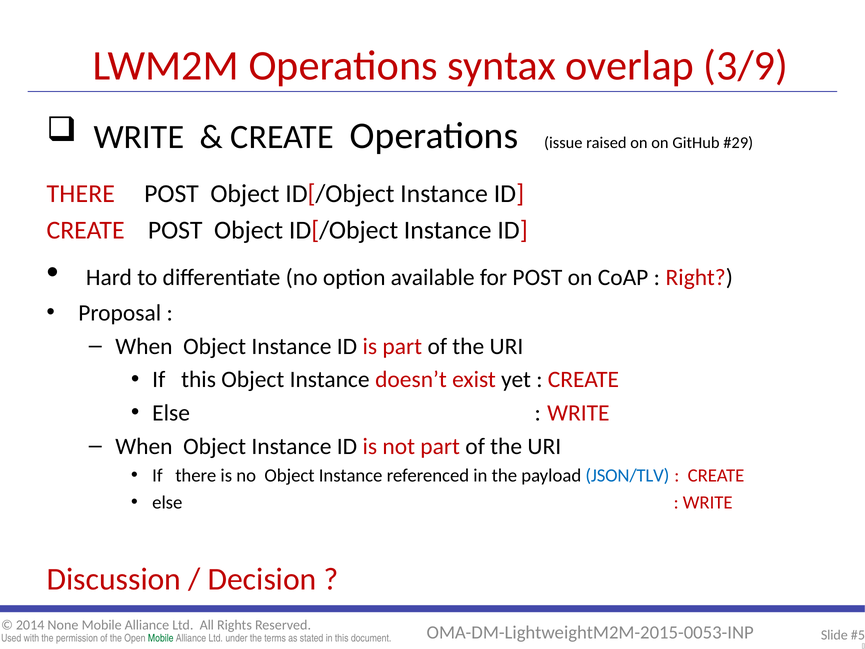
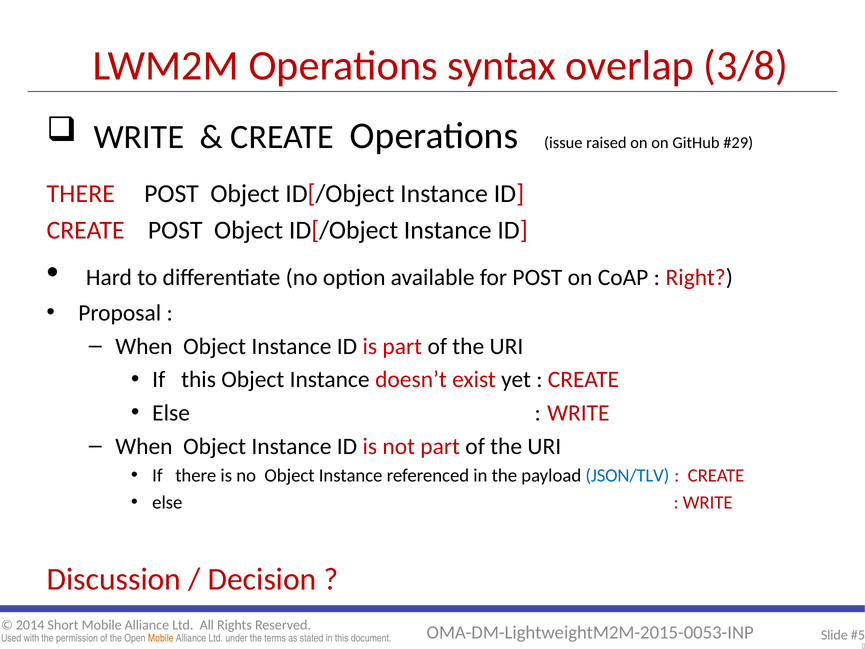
3/9: 3/9 -> 3/8
None: None -> Short
Mobile at (161, 638) colour: green -> orange
